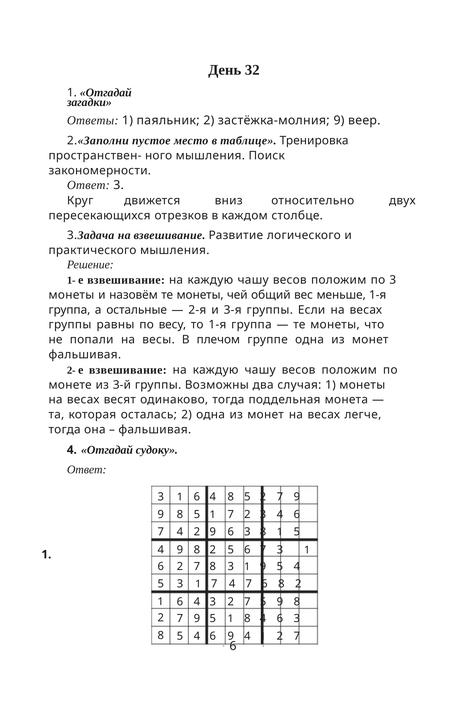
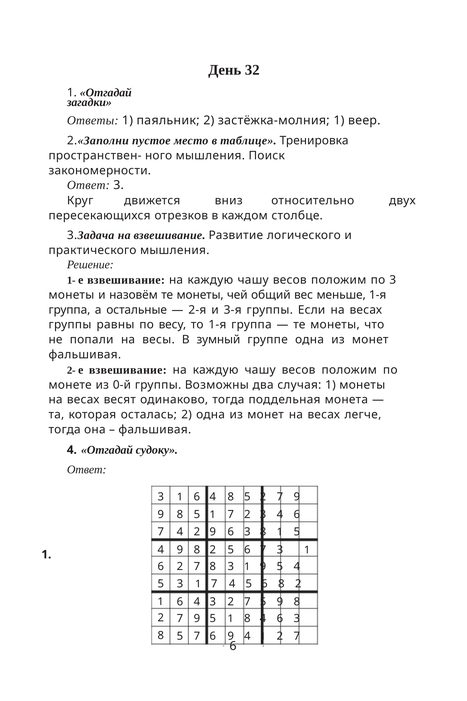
застёжка-молния 9: 9 -> 1
плечом: плечом -> зумный
3-й: 3-й -> 0-й
4 7: 7 -> 5
4 at (197, 637): 4 -> 7
